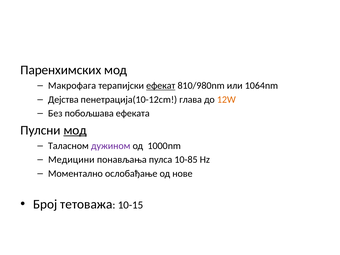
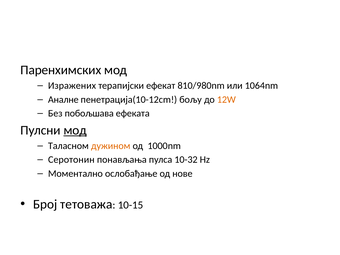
Макрофага: Макрофага -> Изражених
ефекат underline: present -> none
Дејства: Дејства -> Аналне
глава: глава -> бољу
дужином colour: purple -> orange
Медицини: Медицини -> Серотонин
10-85: 10-85 -> 10-32
